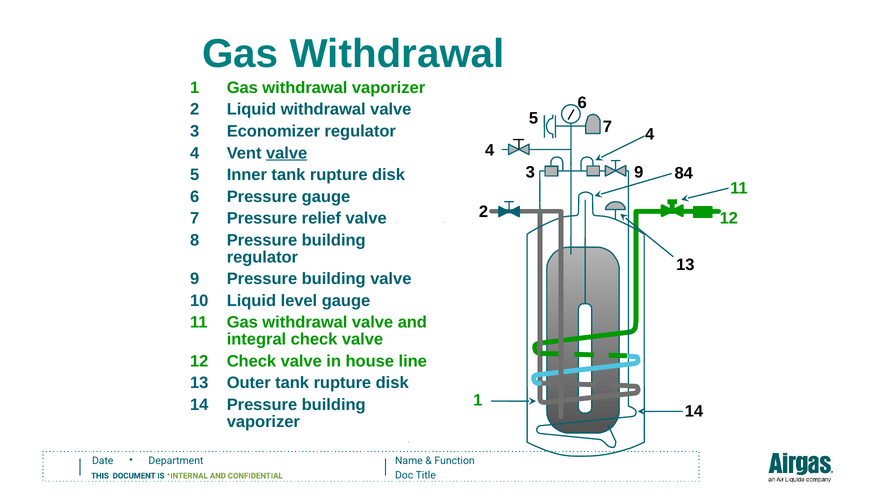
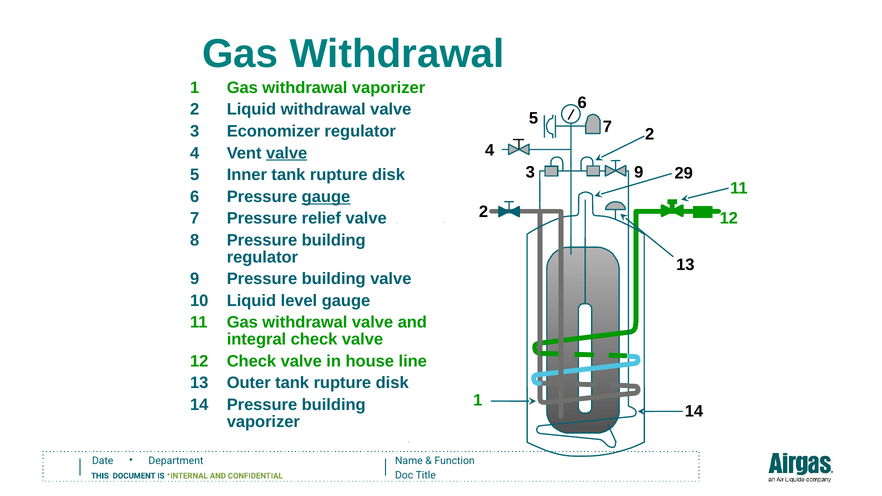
7 4: 4 -> 2
84: 84 -> 29
gauge at (326, 197) underline: none -> present
